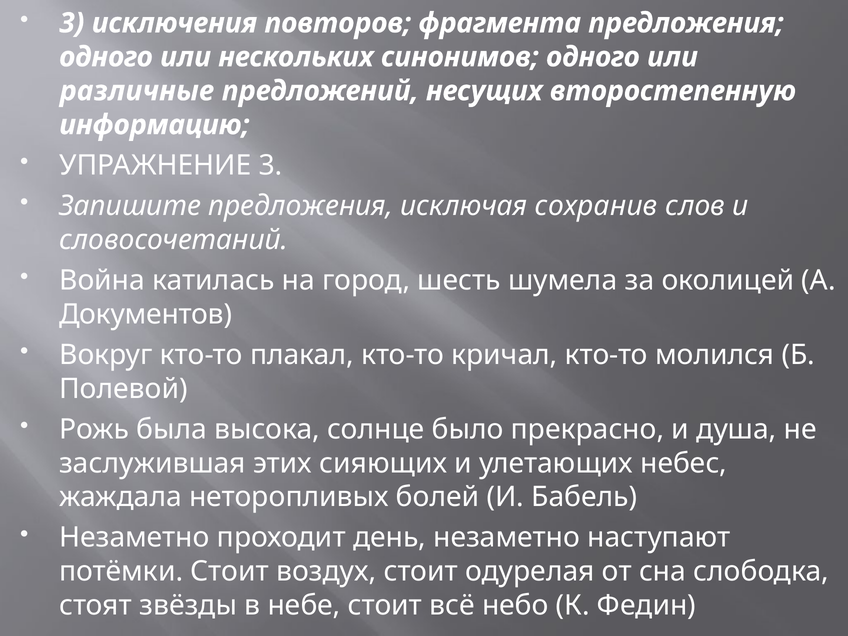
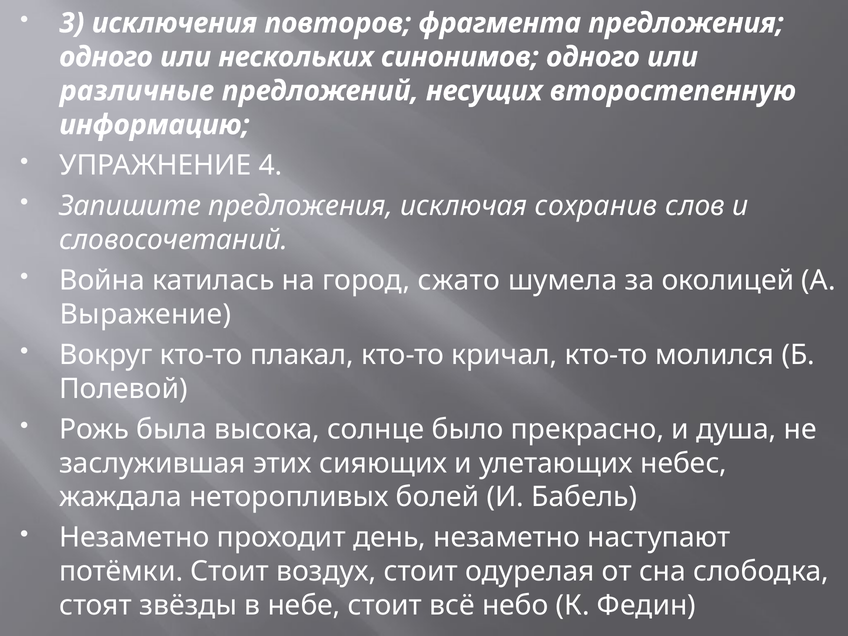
УПРАЖНЕНИЕ 3: 3 -> 4
шесть: шесть -> сжато
Документов: Документов -> Выражение
